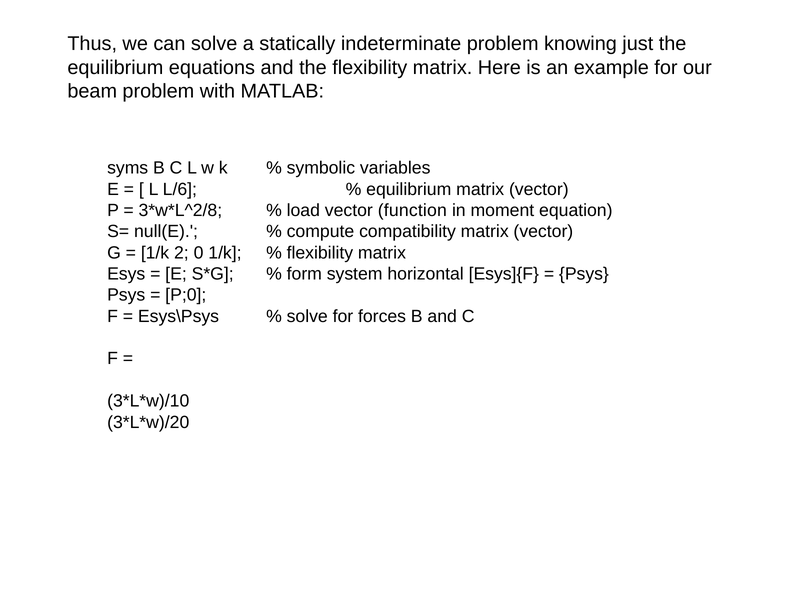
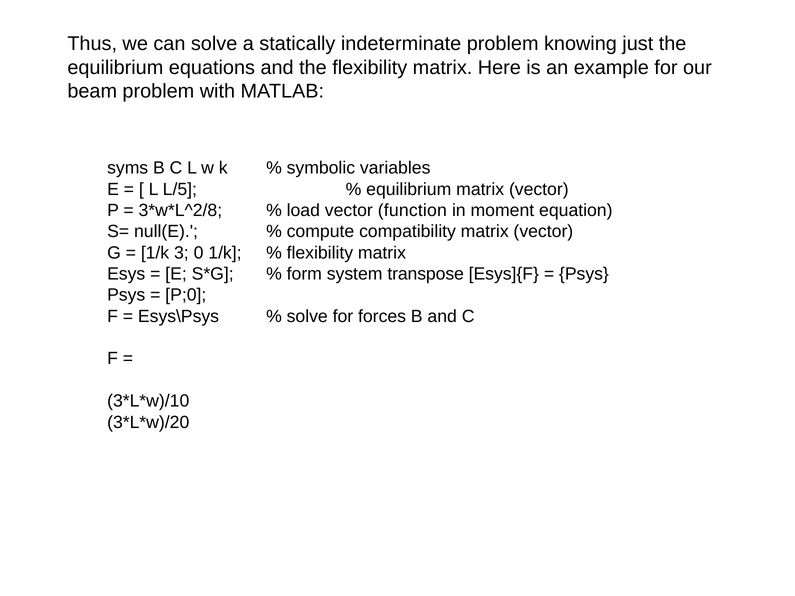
L/6: L/6 -> L/5
2: 2 -> 3
horizontal: horizontal -> transpose
